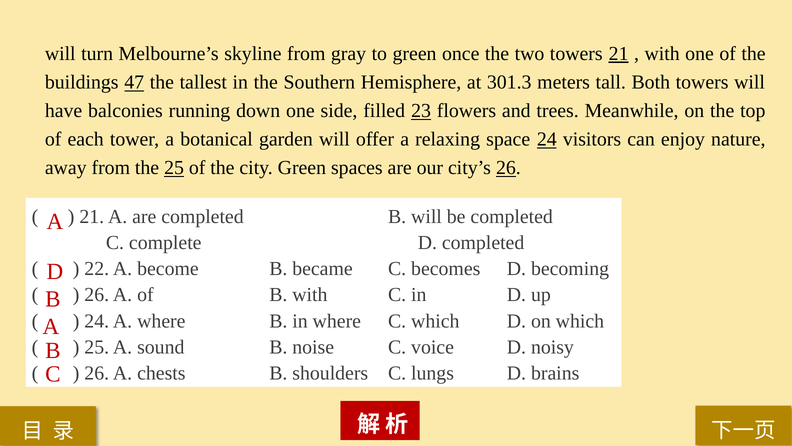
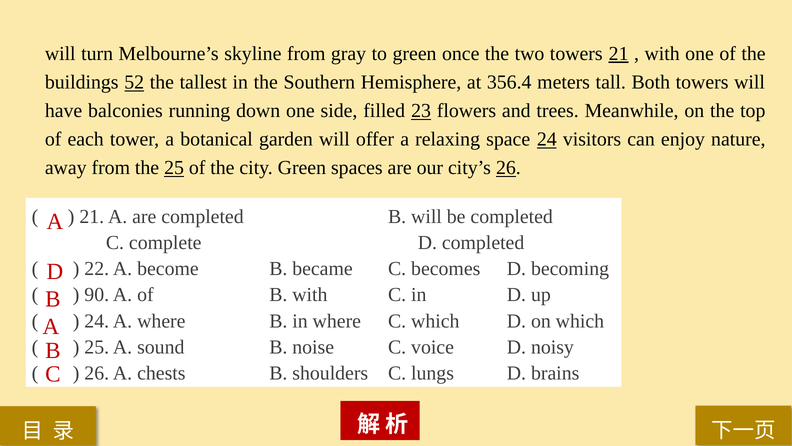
47: 47 -> 52
301.3: 301.3 -> 356.4
26 at (97, 295): 26 -> 90
